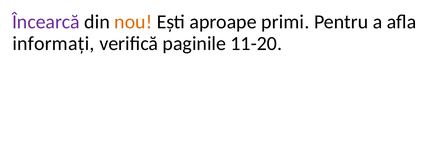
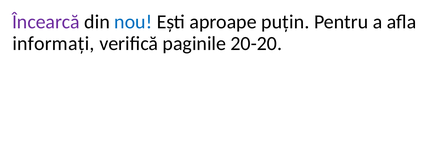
nou colour: orange -> blue
primi: primi -> puțin
11-20: 11-20 -> 20-20
